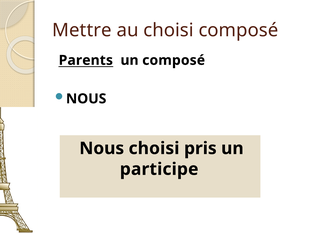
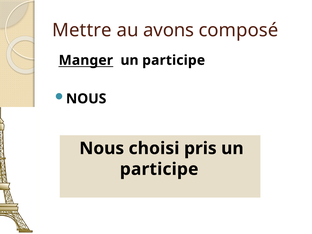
au choisi: choisi -> avons
Parents: Parents -> Manger
composé at (174, 60): composé -> participe
